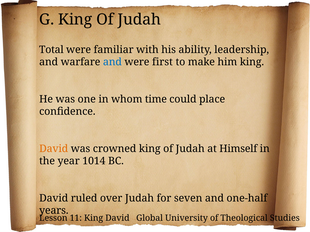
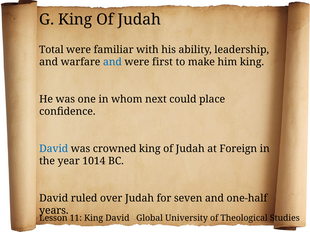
time: time -> next
David at (54, 149) colour: orange -> blue
Himself: Himself -> Foreign
